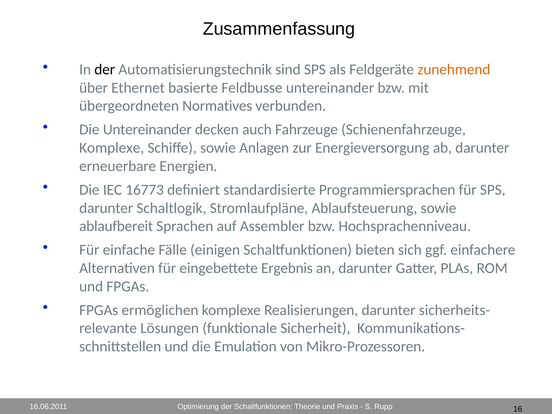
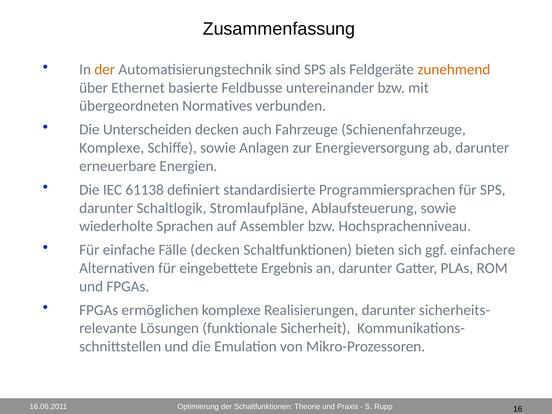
der at (105, 70) colour: black -> orange
Die Untereinander: Untereinander -> Unterscheiden
16773: 16773 -> 61138
ablaufbereit: ablaufbereit -> wiederholte
Fälle einigen: einigen -> decken
